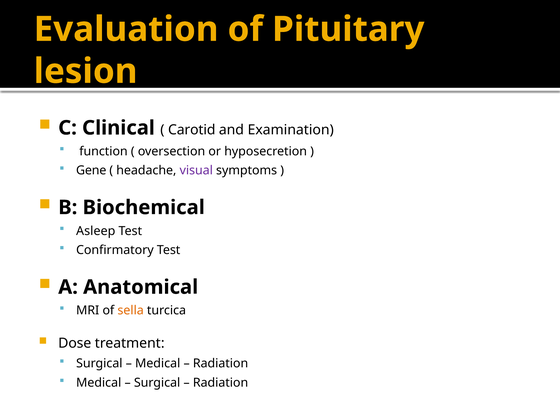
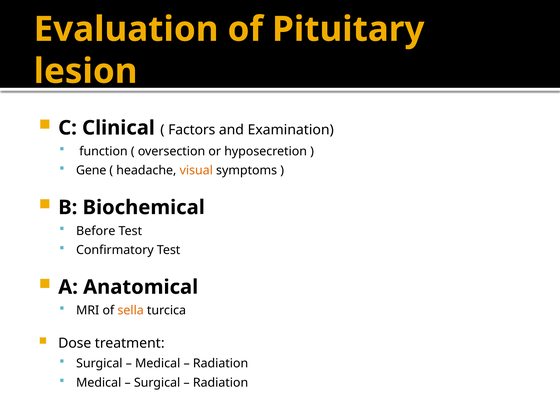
Carotid: Carotid -> Factors
visual colour: purple -> orange
Asleep: Asleep -> Before
